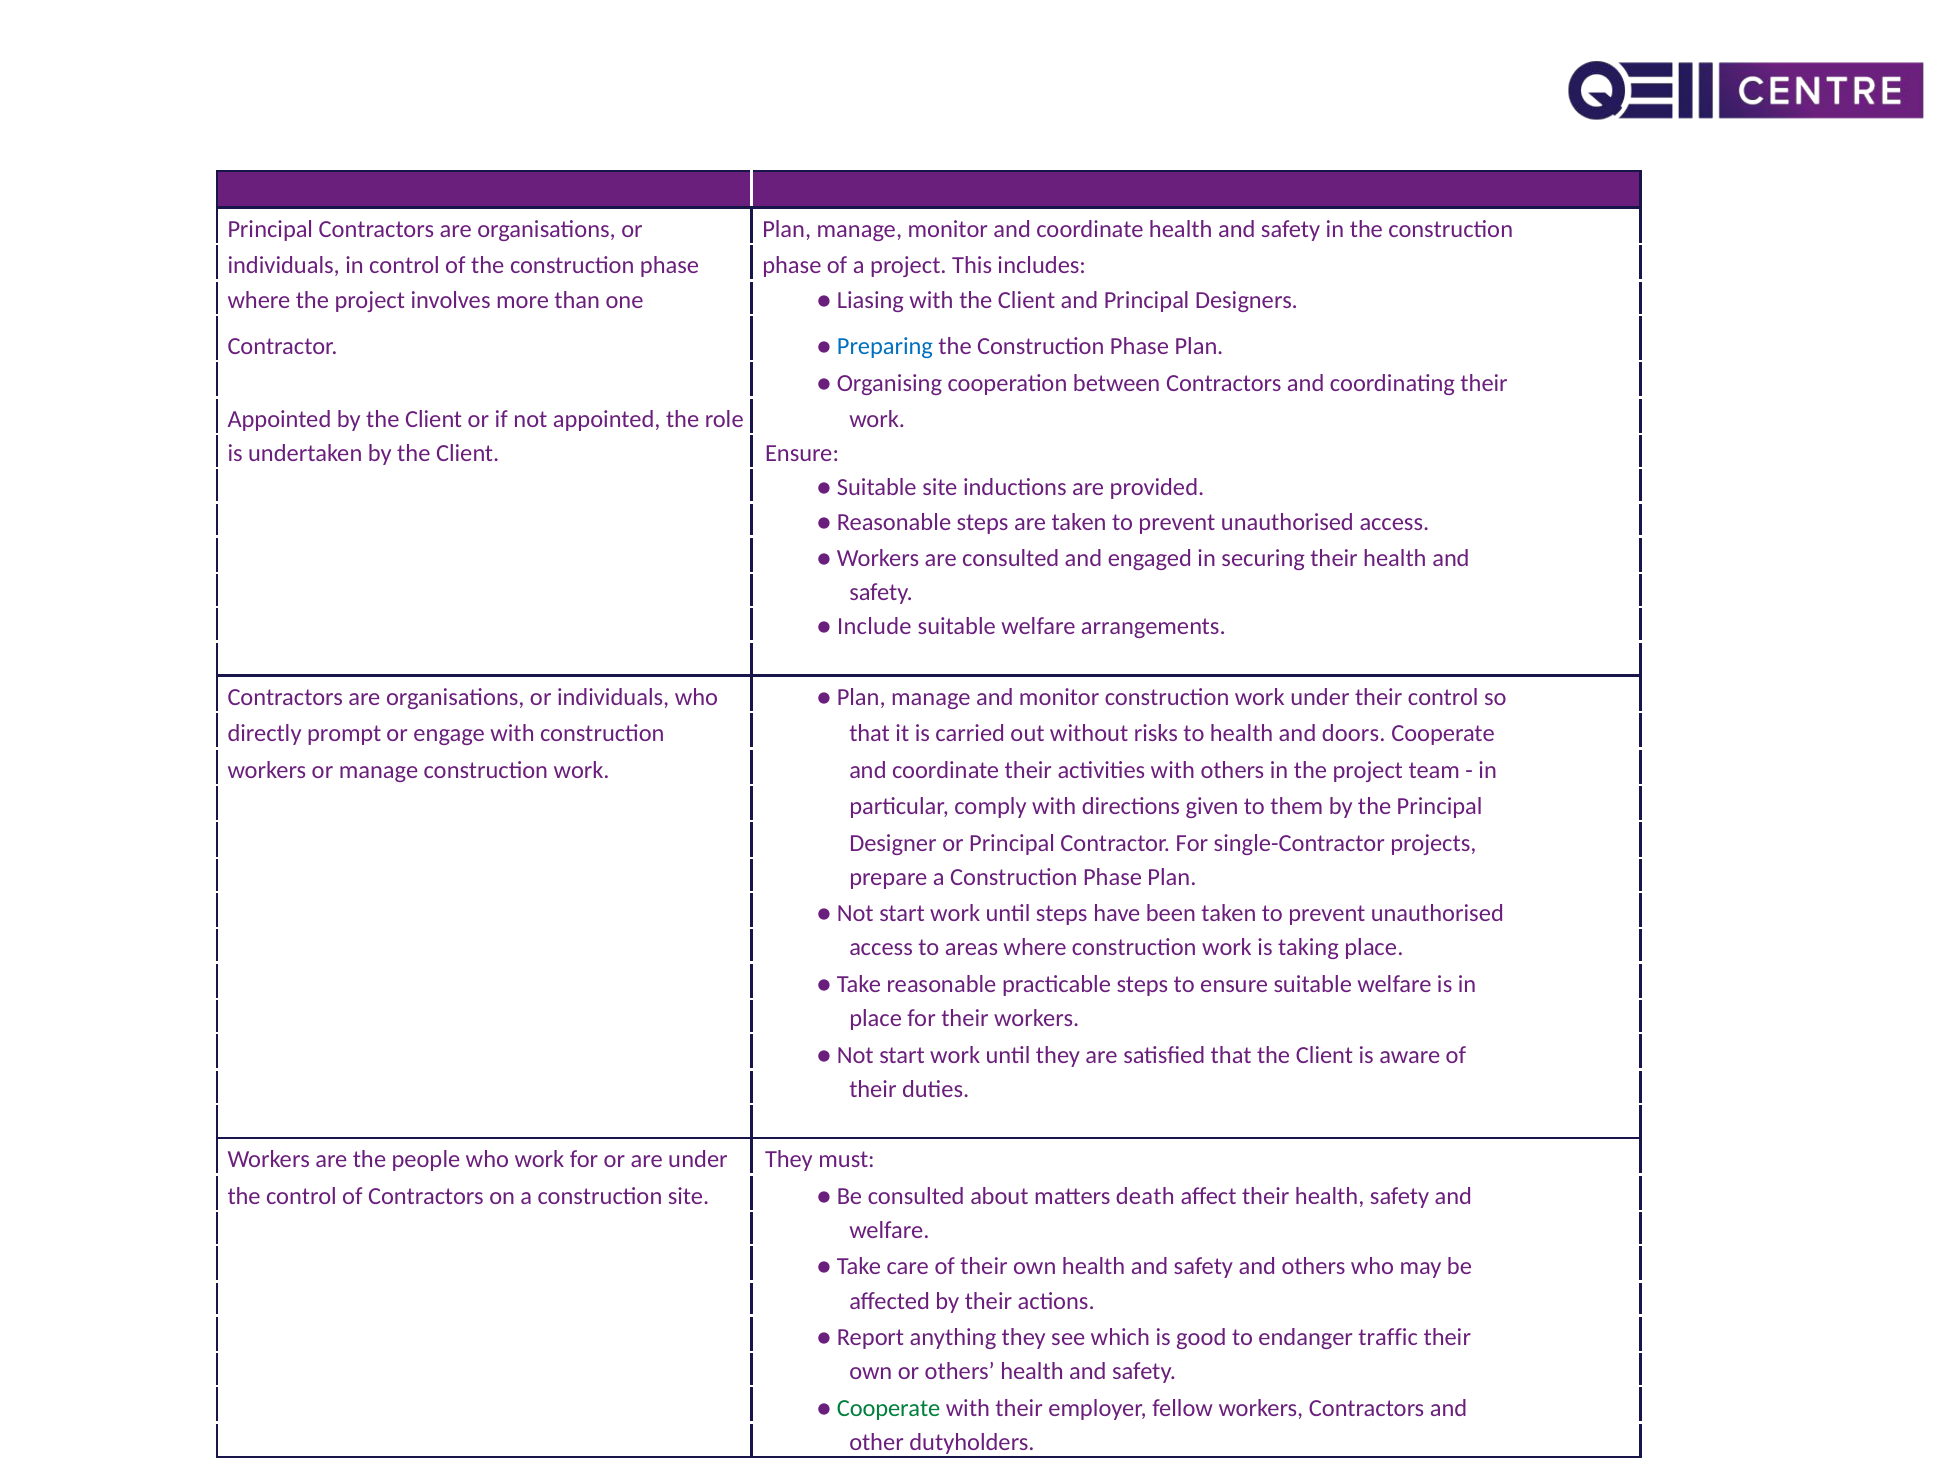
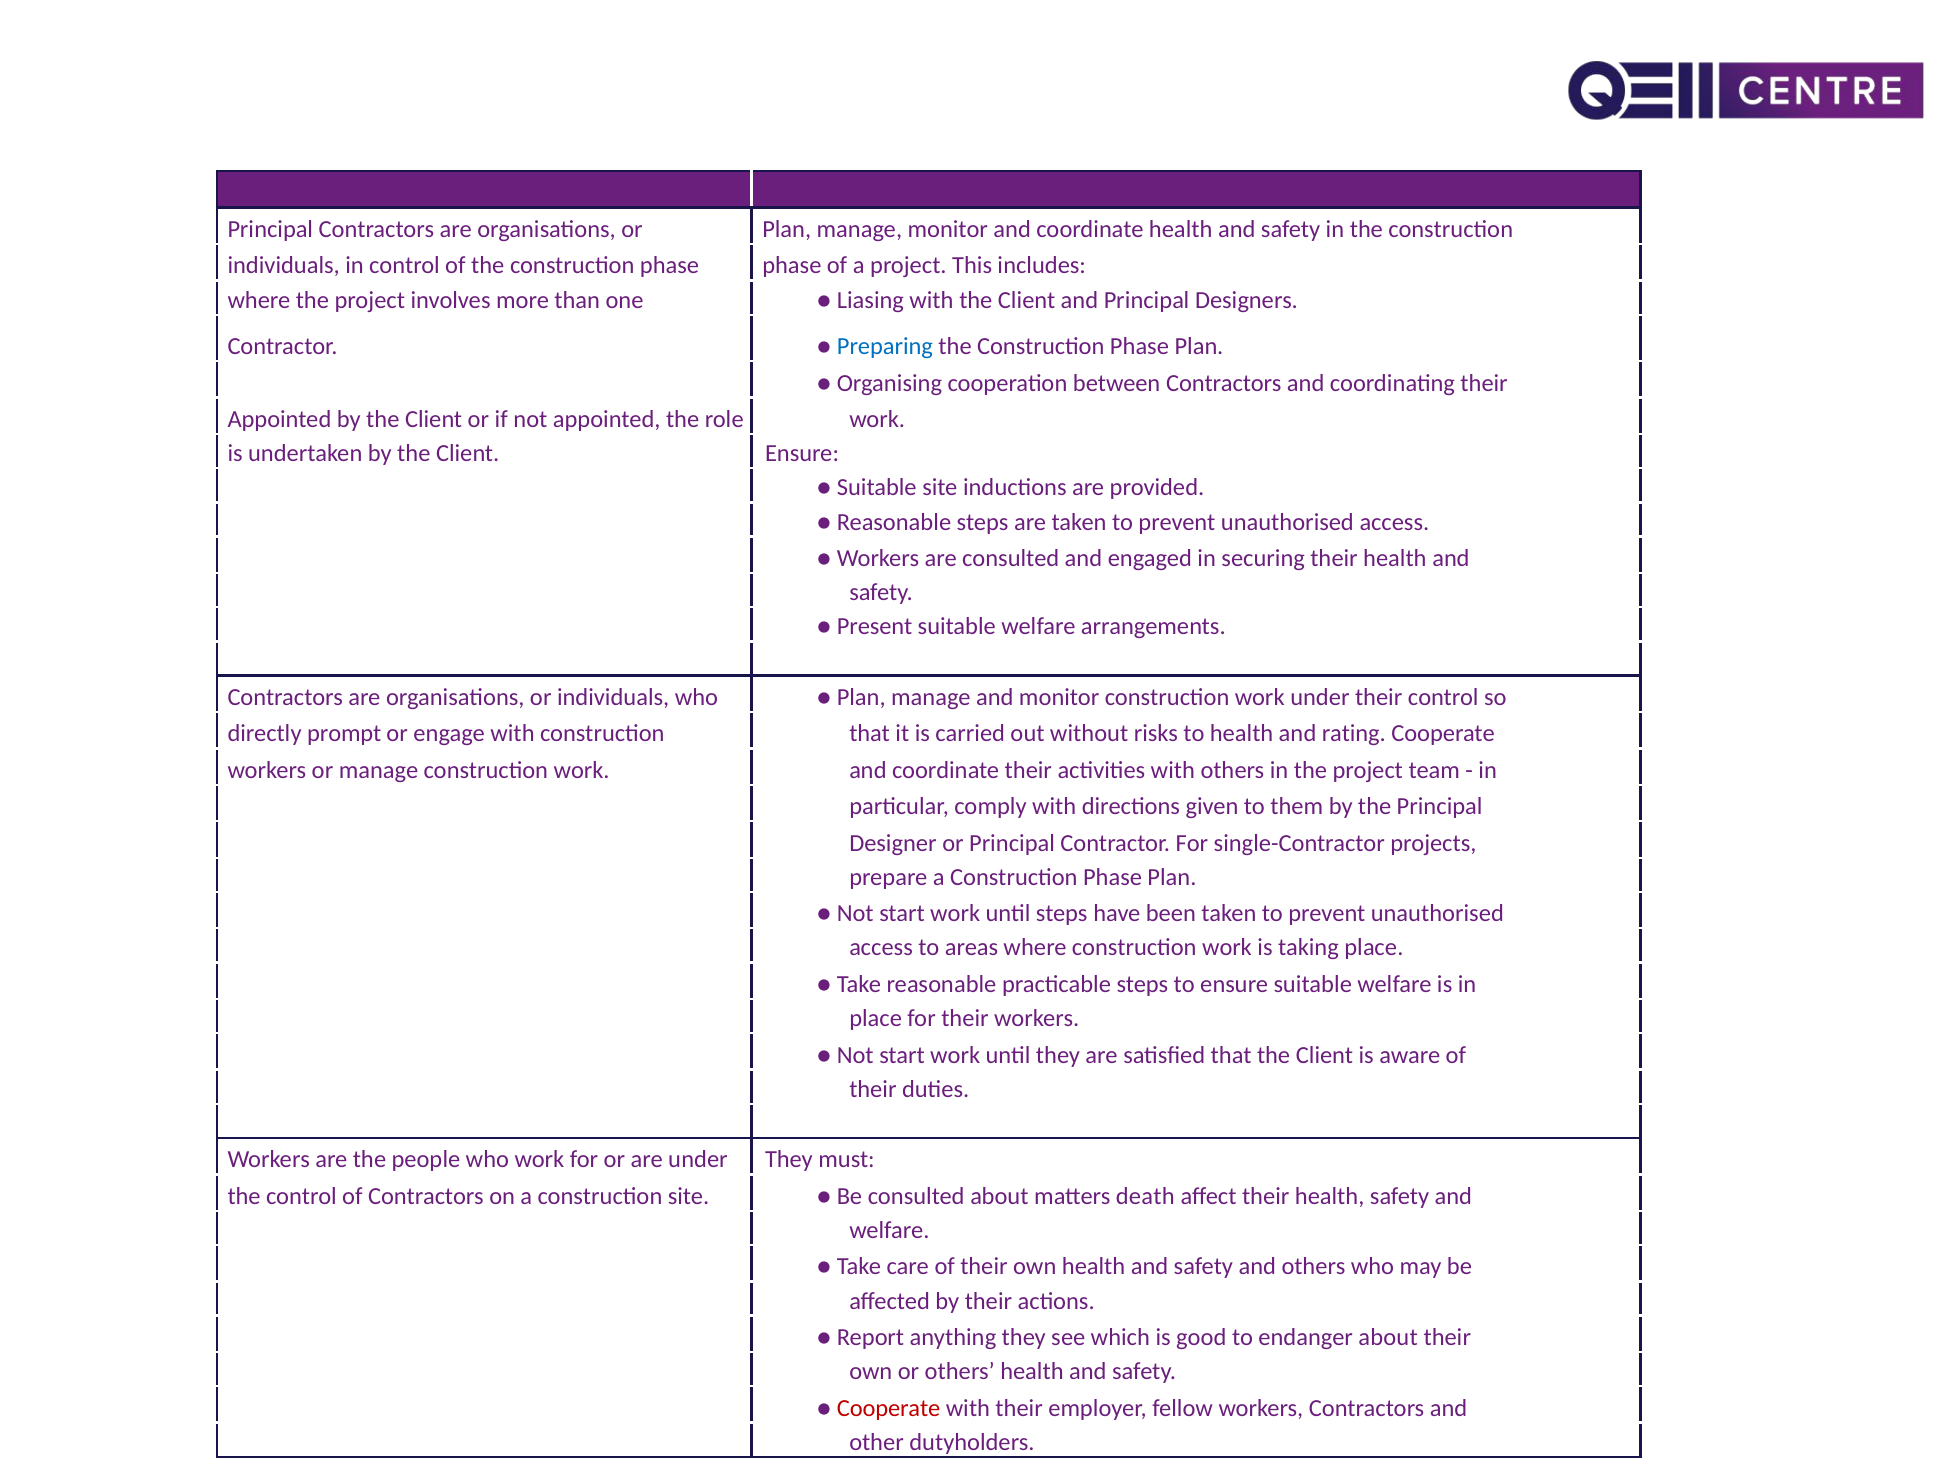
Include: Include -> Present
doors: doors -> rating
endanger traffic: traffic -> about
Cooperate at (889, 1408) colour: green -> red
